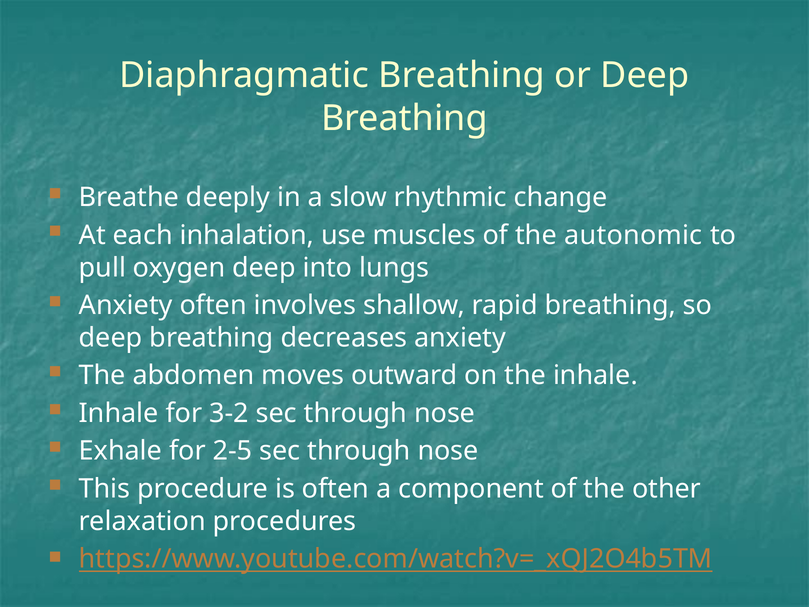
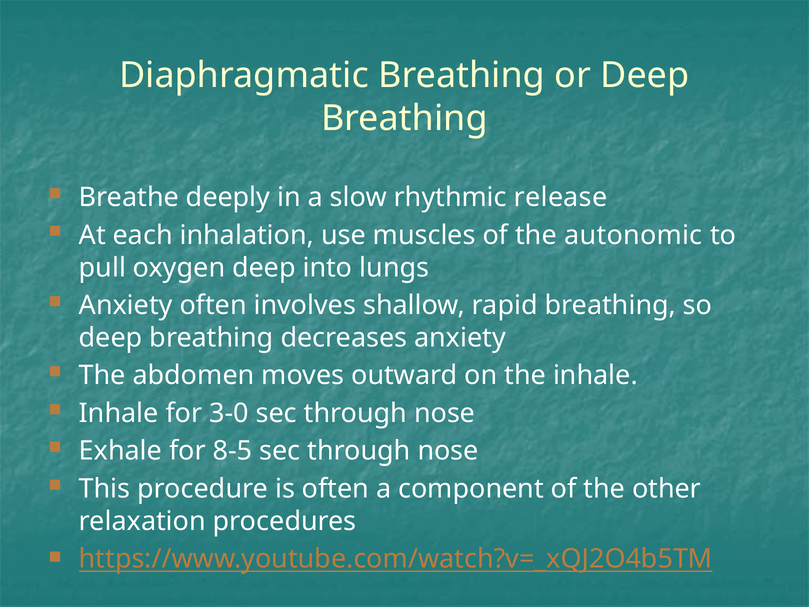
change: change -> release
3-2: 3-2 -> 3-0
2-5: 2-5 -> 8-5
